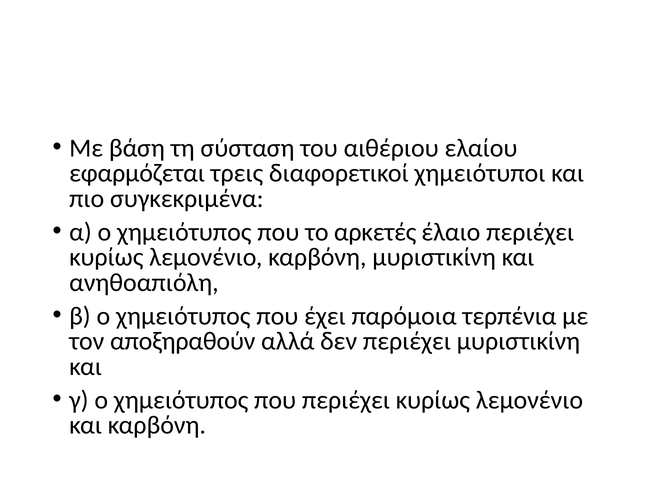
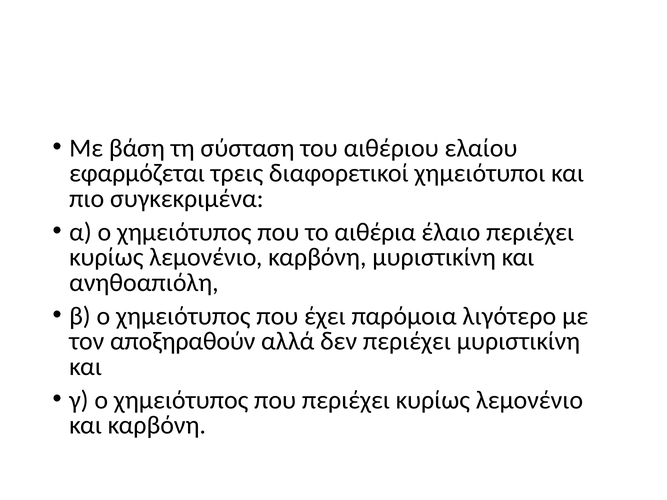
αρκετές: αρκετές -> αιθέρια
τερπένια: τερπένια -> λιγότερο
